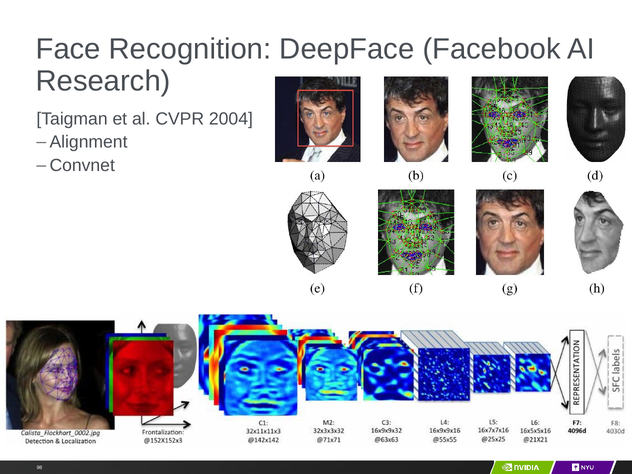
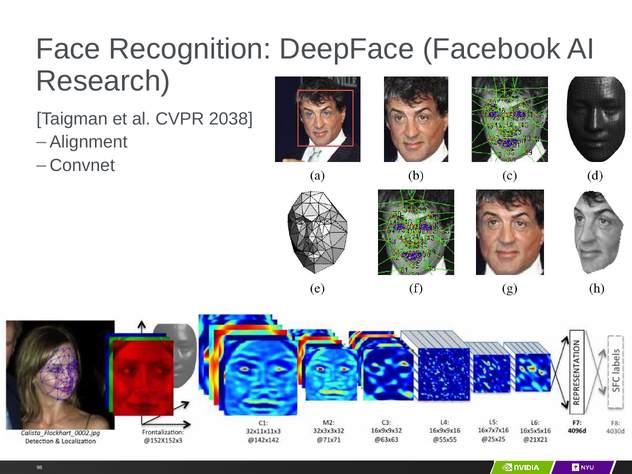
2004: 2004 -> 2038
